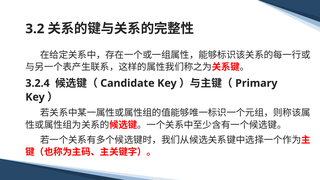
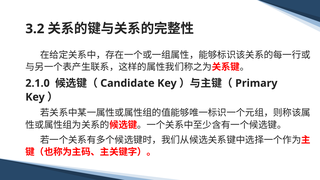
3.2.4: 3.2.4 -> 2.1.0
